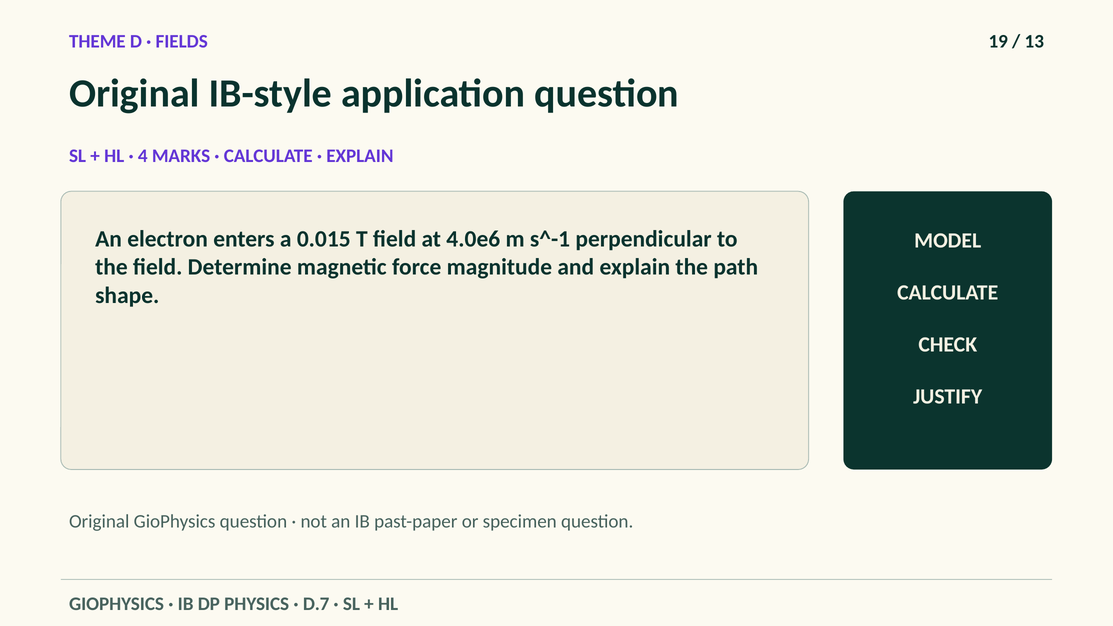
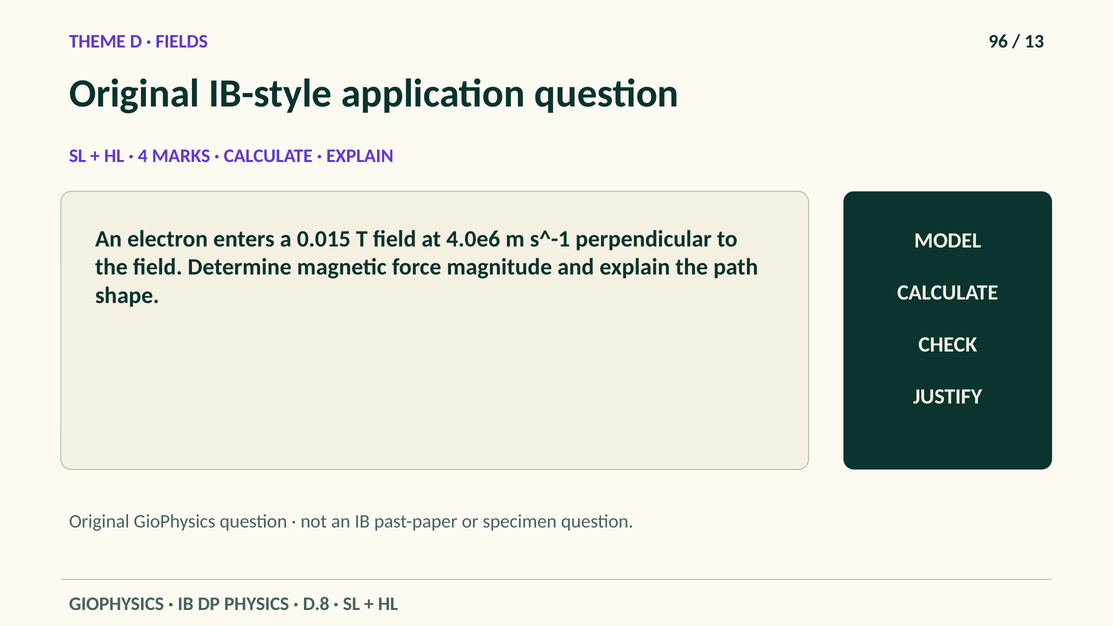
19: 19 -> 96
D.7: D.7 -> D.8
